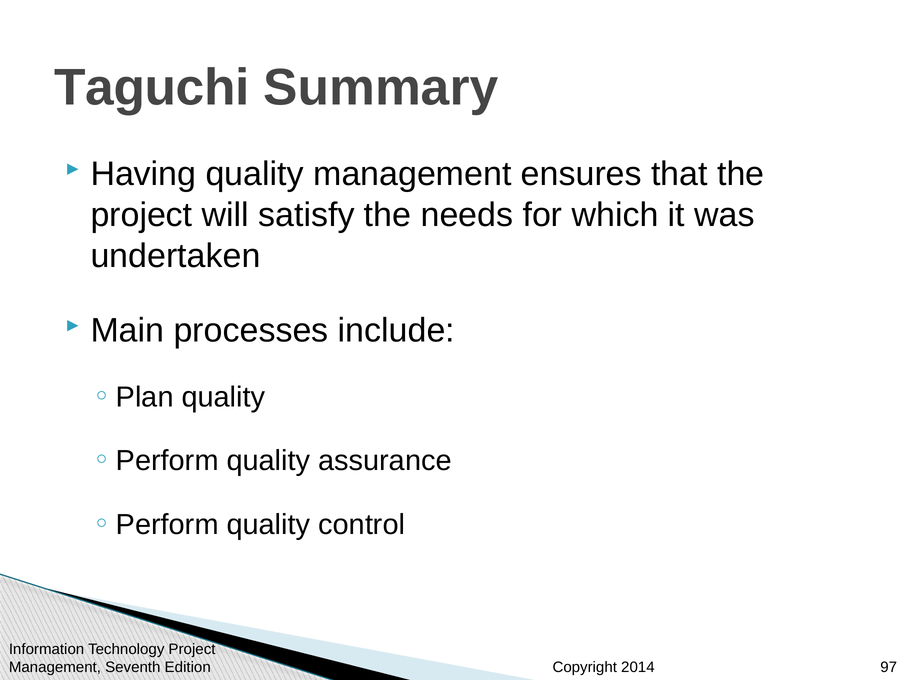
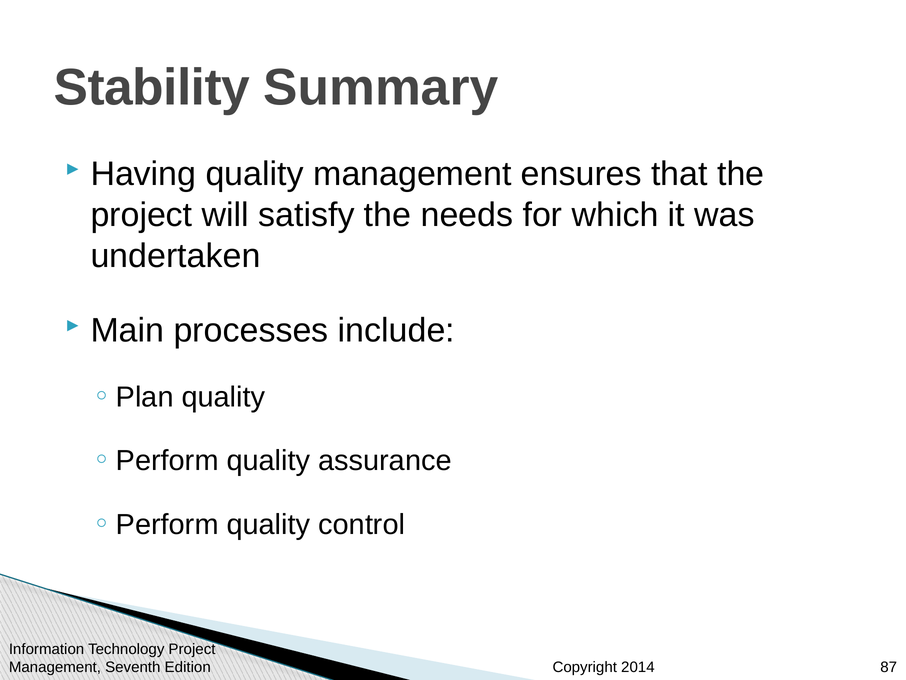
Taguchi: Taguchi -> Stability
97: 97 -> 87
